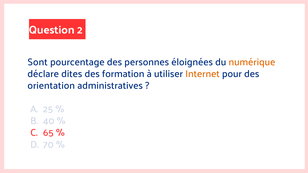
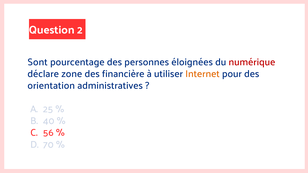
numérique colour: orange -> red
dites: dites -> zone
formation: formation -> financière
65: 65 -> 56
